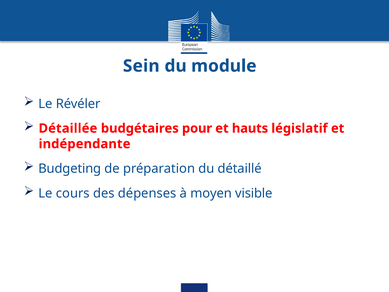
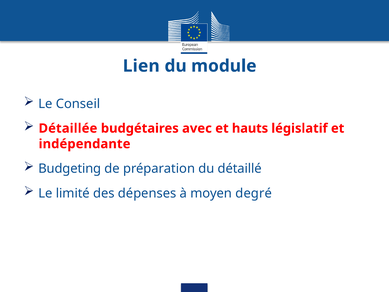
Sein: Sein -> Lien
Révéler: Révéler -> Conseil
pour: pour -> avec
cours: cours -> limité
visible: visible -> degré
